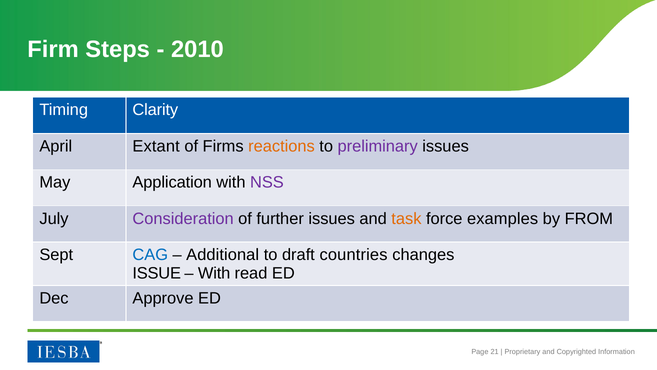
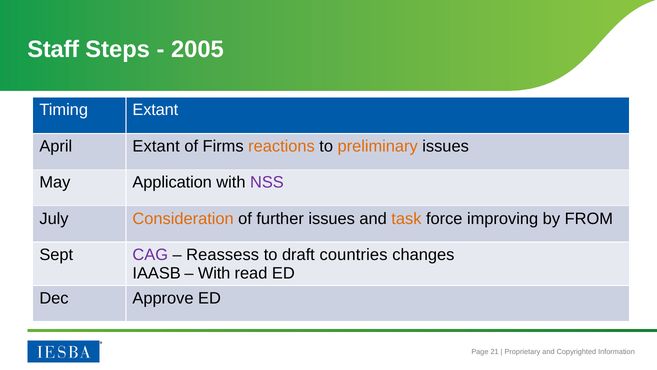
Firm: Firm -> Staff
2010: 2010 -> 2005
Timing Clarity: Clarity -> Extant
preliminary colour: purple -> orange
Consideration colour: purple -> orange
examples: examples -> improving
CAG colour: blue -> purple
Additional: Additional -> Reassess
ISSUE: ISSUE -> IAASB
